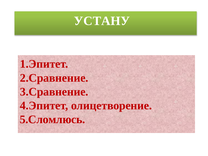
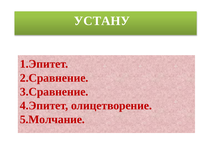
5.Сломлюсь: 5.Сломлюсь -> 5.Молчание
